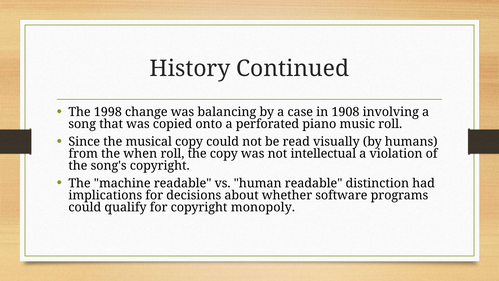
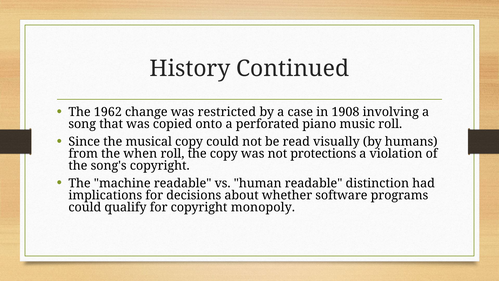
1998: 1998 -> 1962
balancing: balancing -> restricted
intellectual: intellectual -> protections
